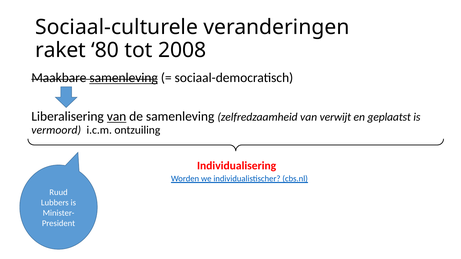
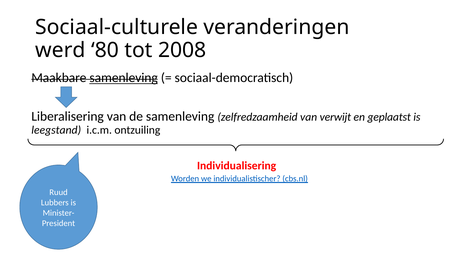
raket: raket -> werd
van at (117, 117) underline: present -> none
vermoord: vermoord -> leegstand
